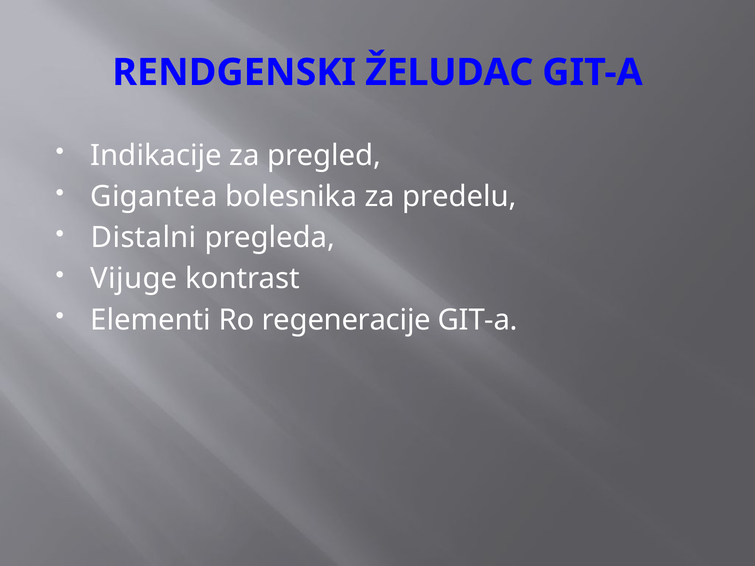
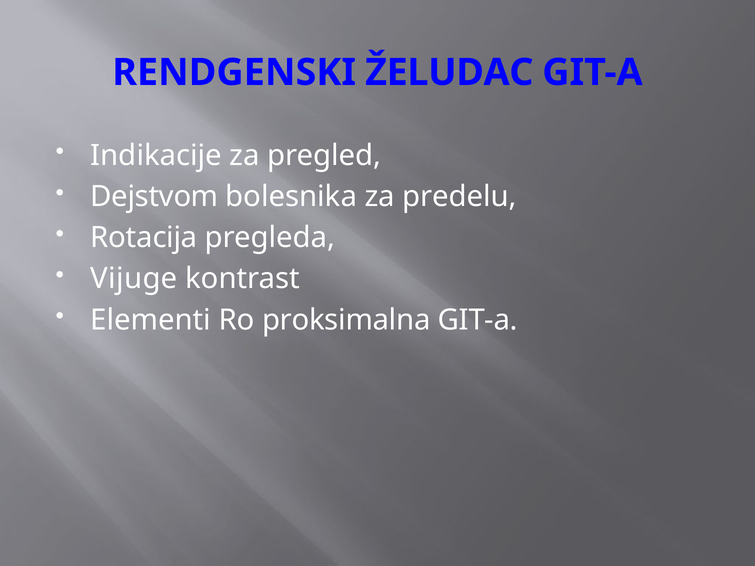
Gigantea: Gigantea -> Dejstvom
Distalni: Distalni -> Rotacija
regeneracije: regeneracije -> proksimalna
